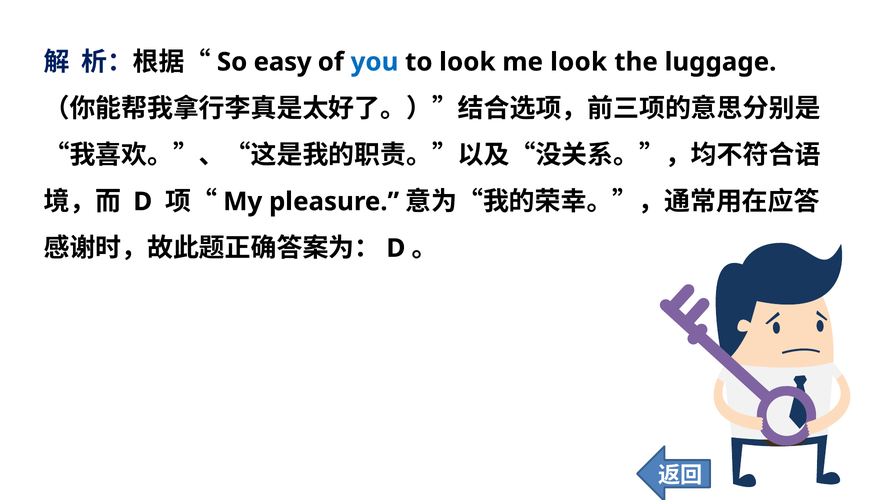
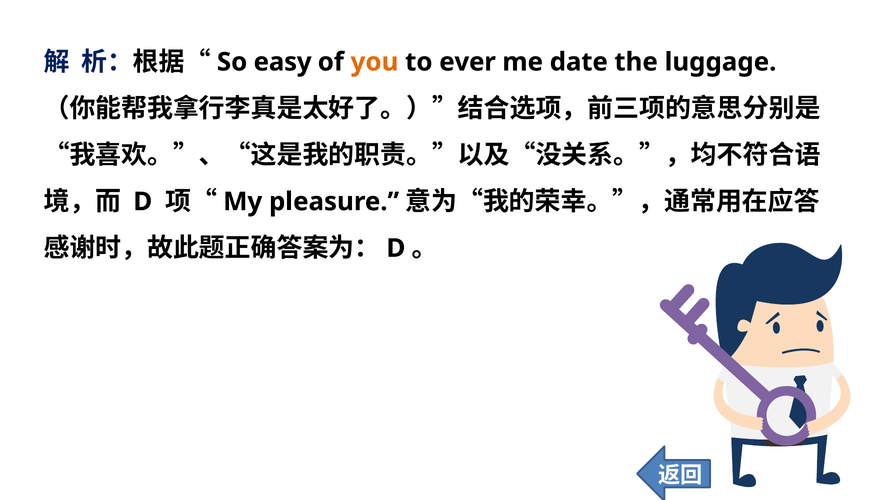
you colour: blue -> orange
to look: look -> ever
me look: look -> date
